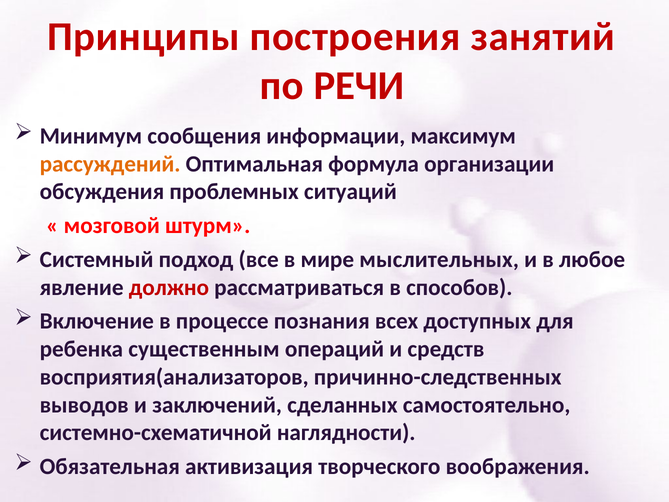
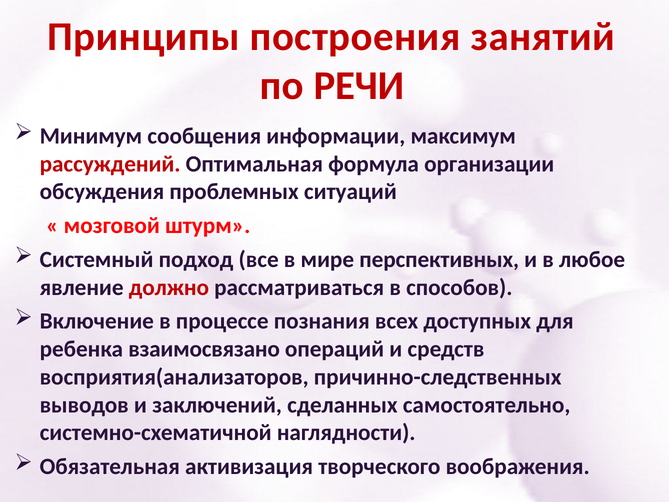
рассуждений colour: orange -> red
мыслительных: мыслительных -> перспективных
существенным: существенным -> взаимосвязано
